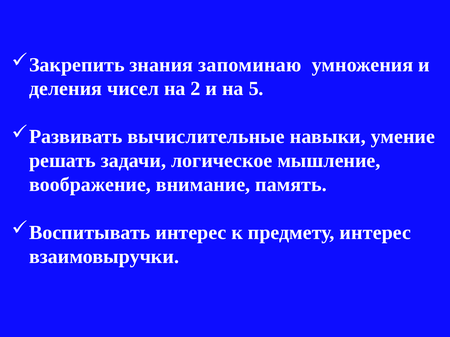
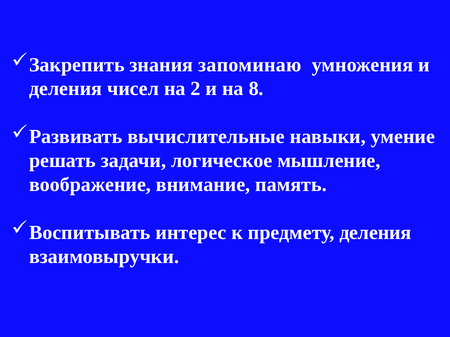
5: 5 -> 8
предмету интерес: интерес -> деления
